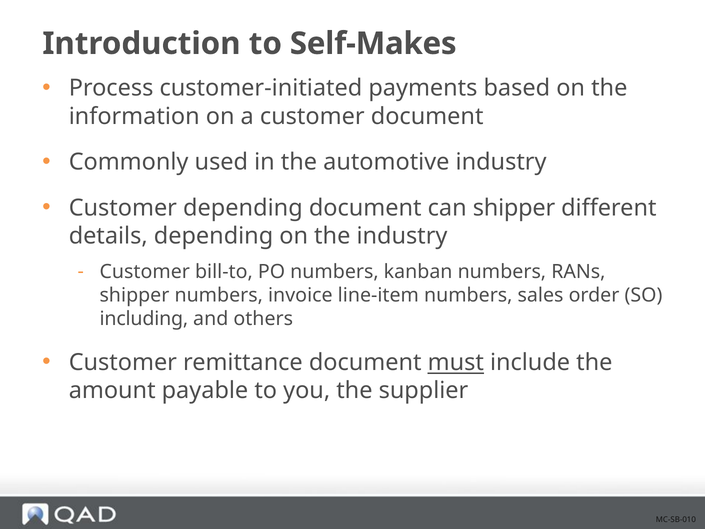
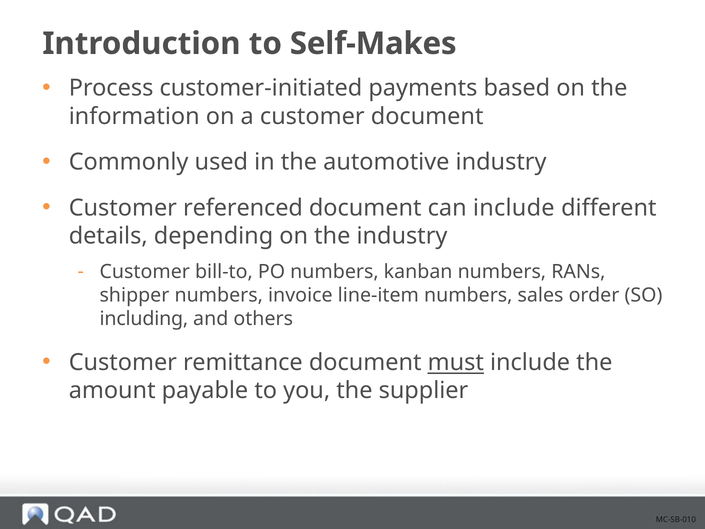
Customer depending: depending -> referenced
can shipper: shipper -> include
